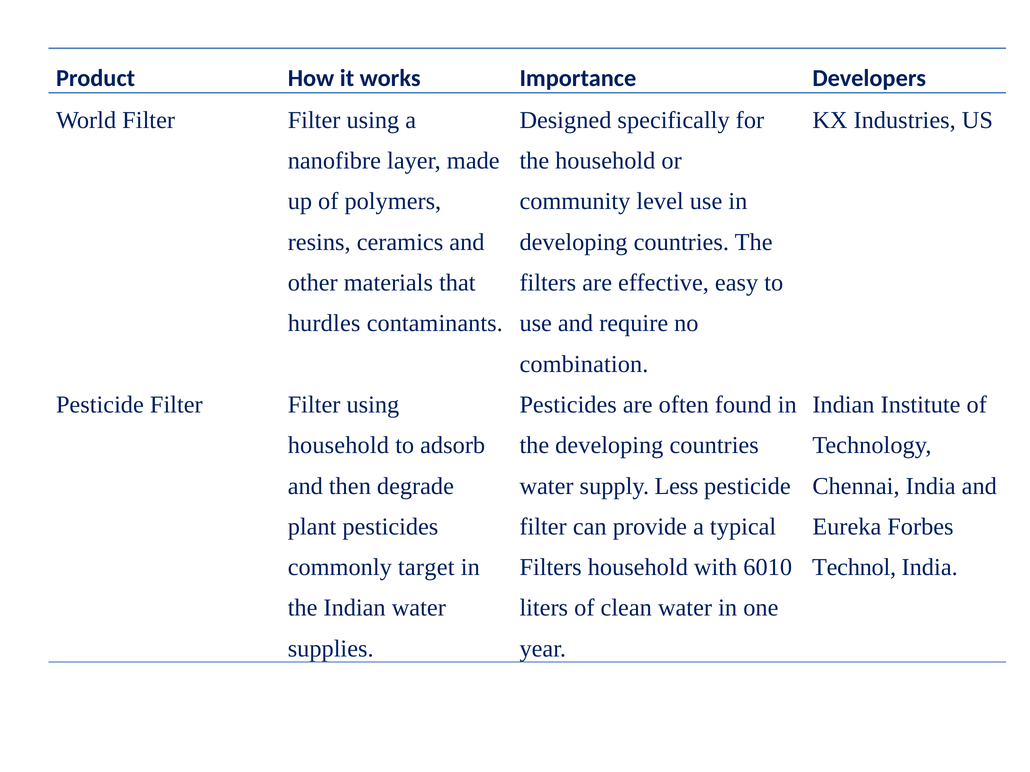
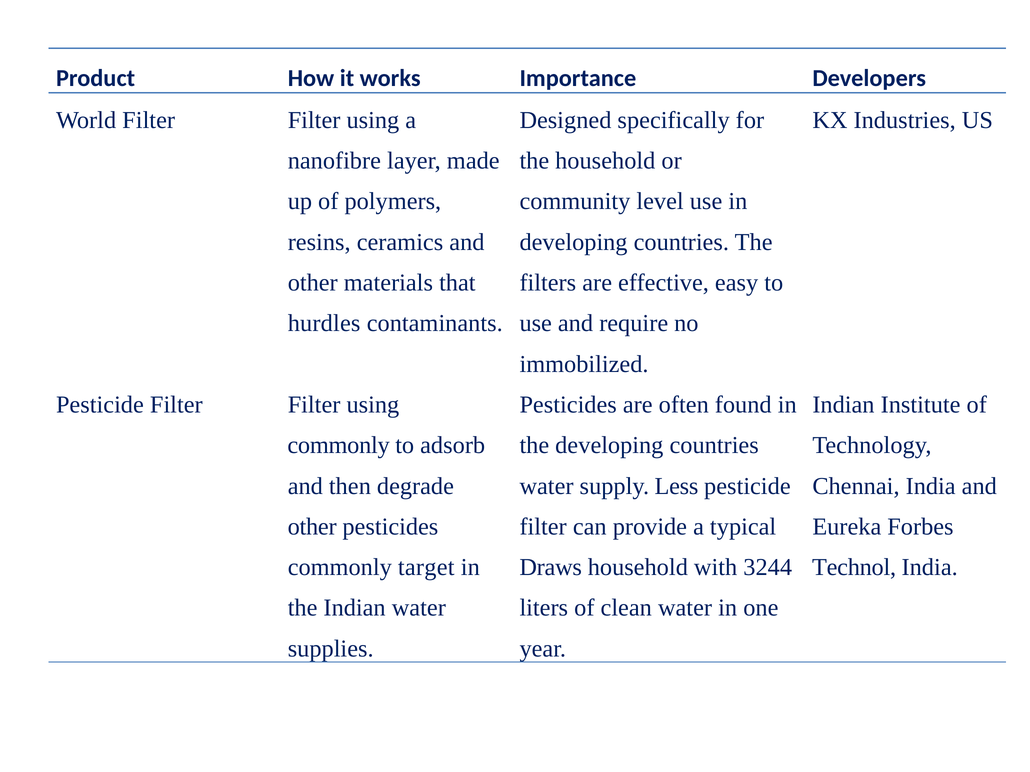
combination: combination -> immobilized
household at (338, 446): household -> commonly
plant at (312, 527): plant -> other
Filters at (551, 568): Filters -> Draws
6010: 6010 -> 3244
